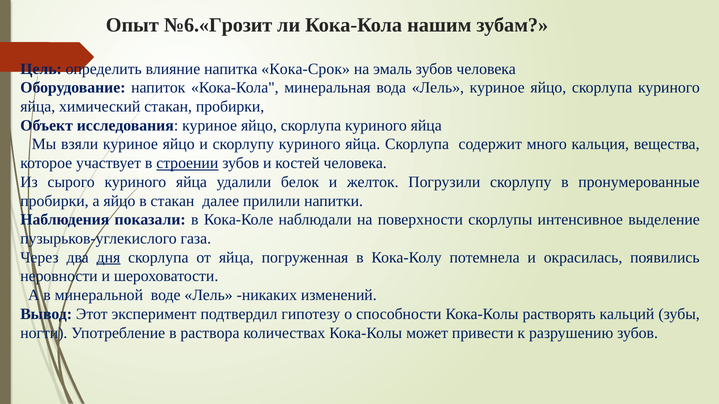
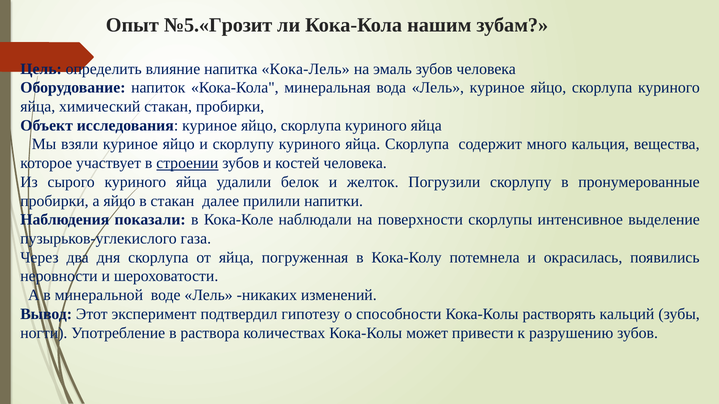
№6.«Грозит: №6.«Грозит -> №5.«Грозит
Кока-Срок: Кока-Срок -> Кока-Лель
дня underline: present -> none
